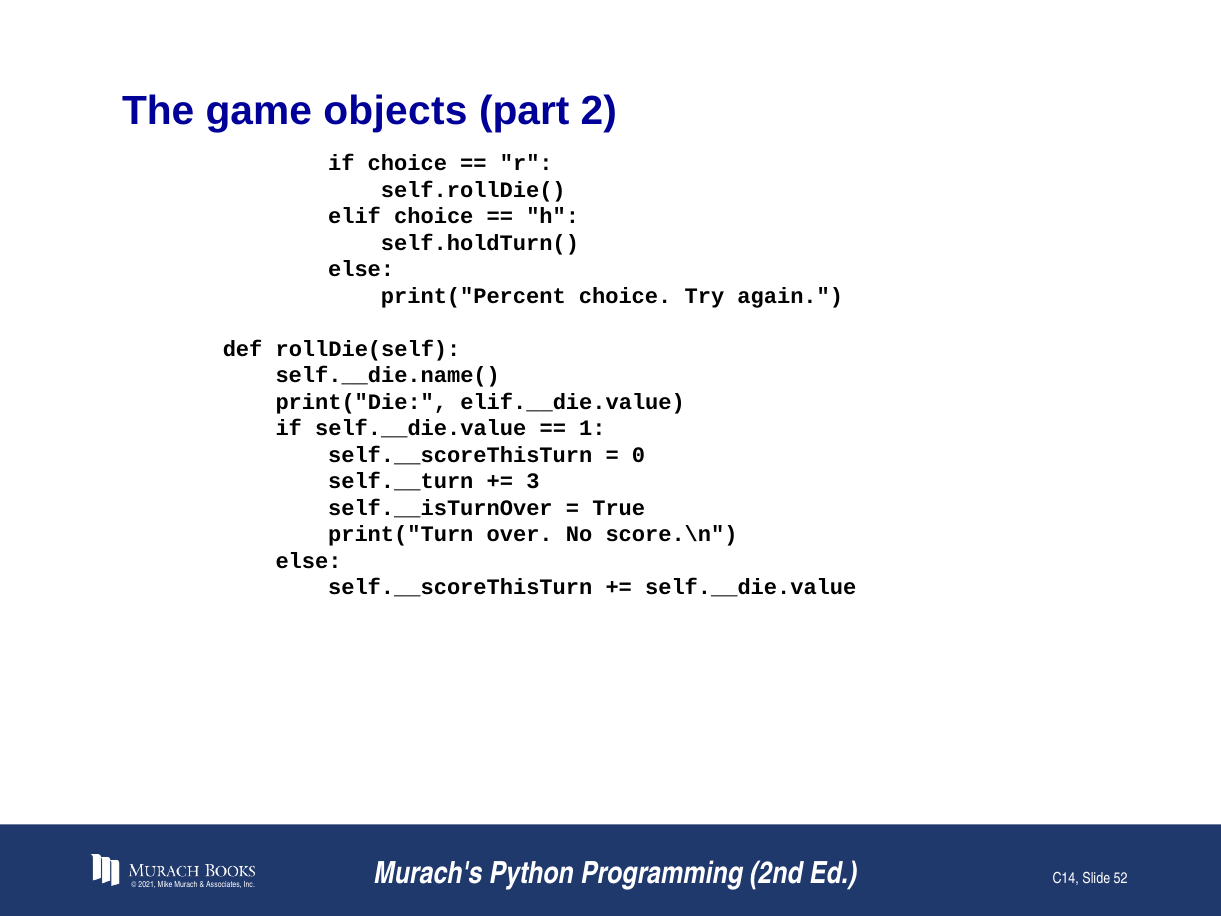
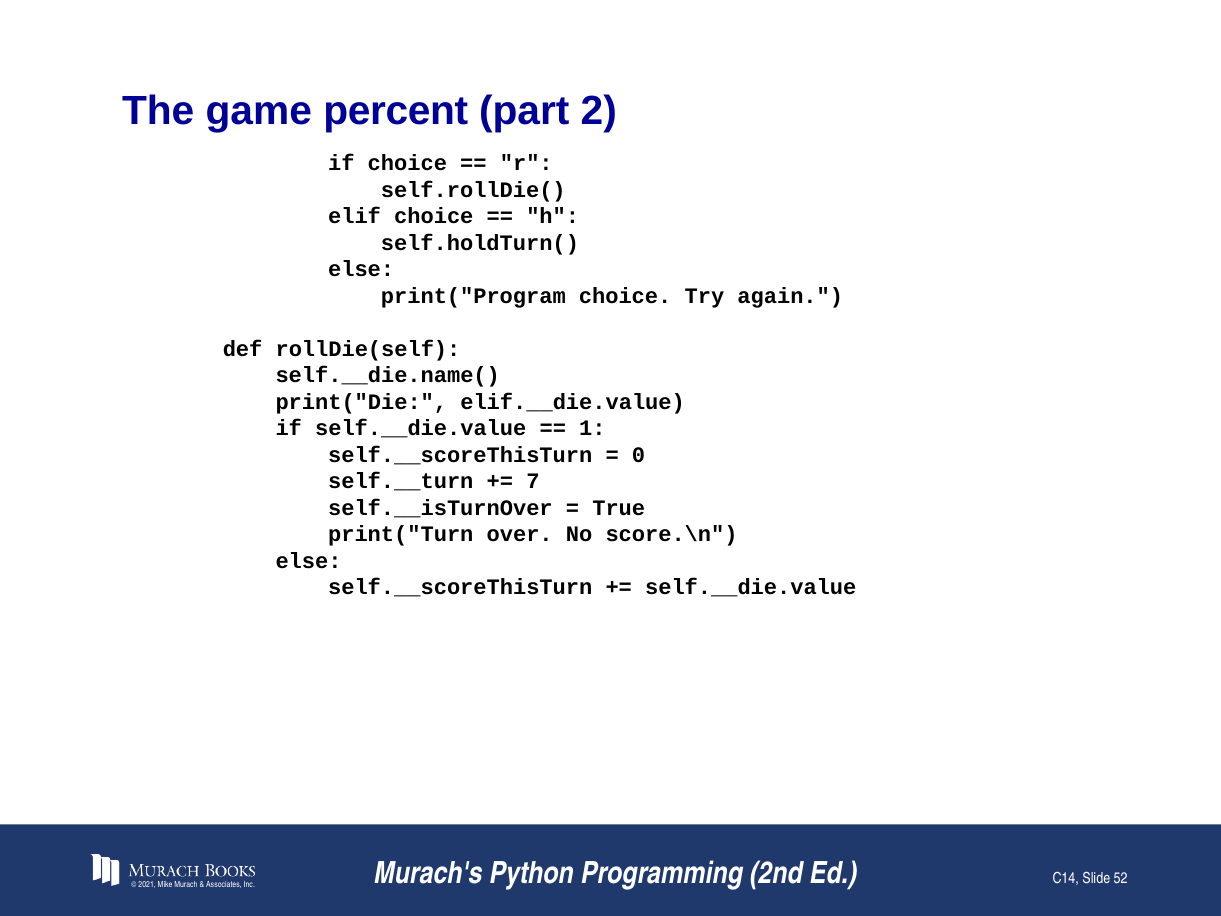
objects: objects -> percent
print("Percent: print("Percent -> print("Program
3: 3 -> 7
